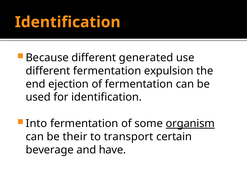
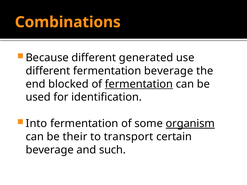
Identification at (68, 22): Identification -> Combinations
fermentation expulsion: expulsion -> beverage
ejection: ejection -> blocked
fermentation at (139, 84) underline: none -> present
have: have -> such
